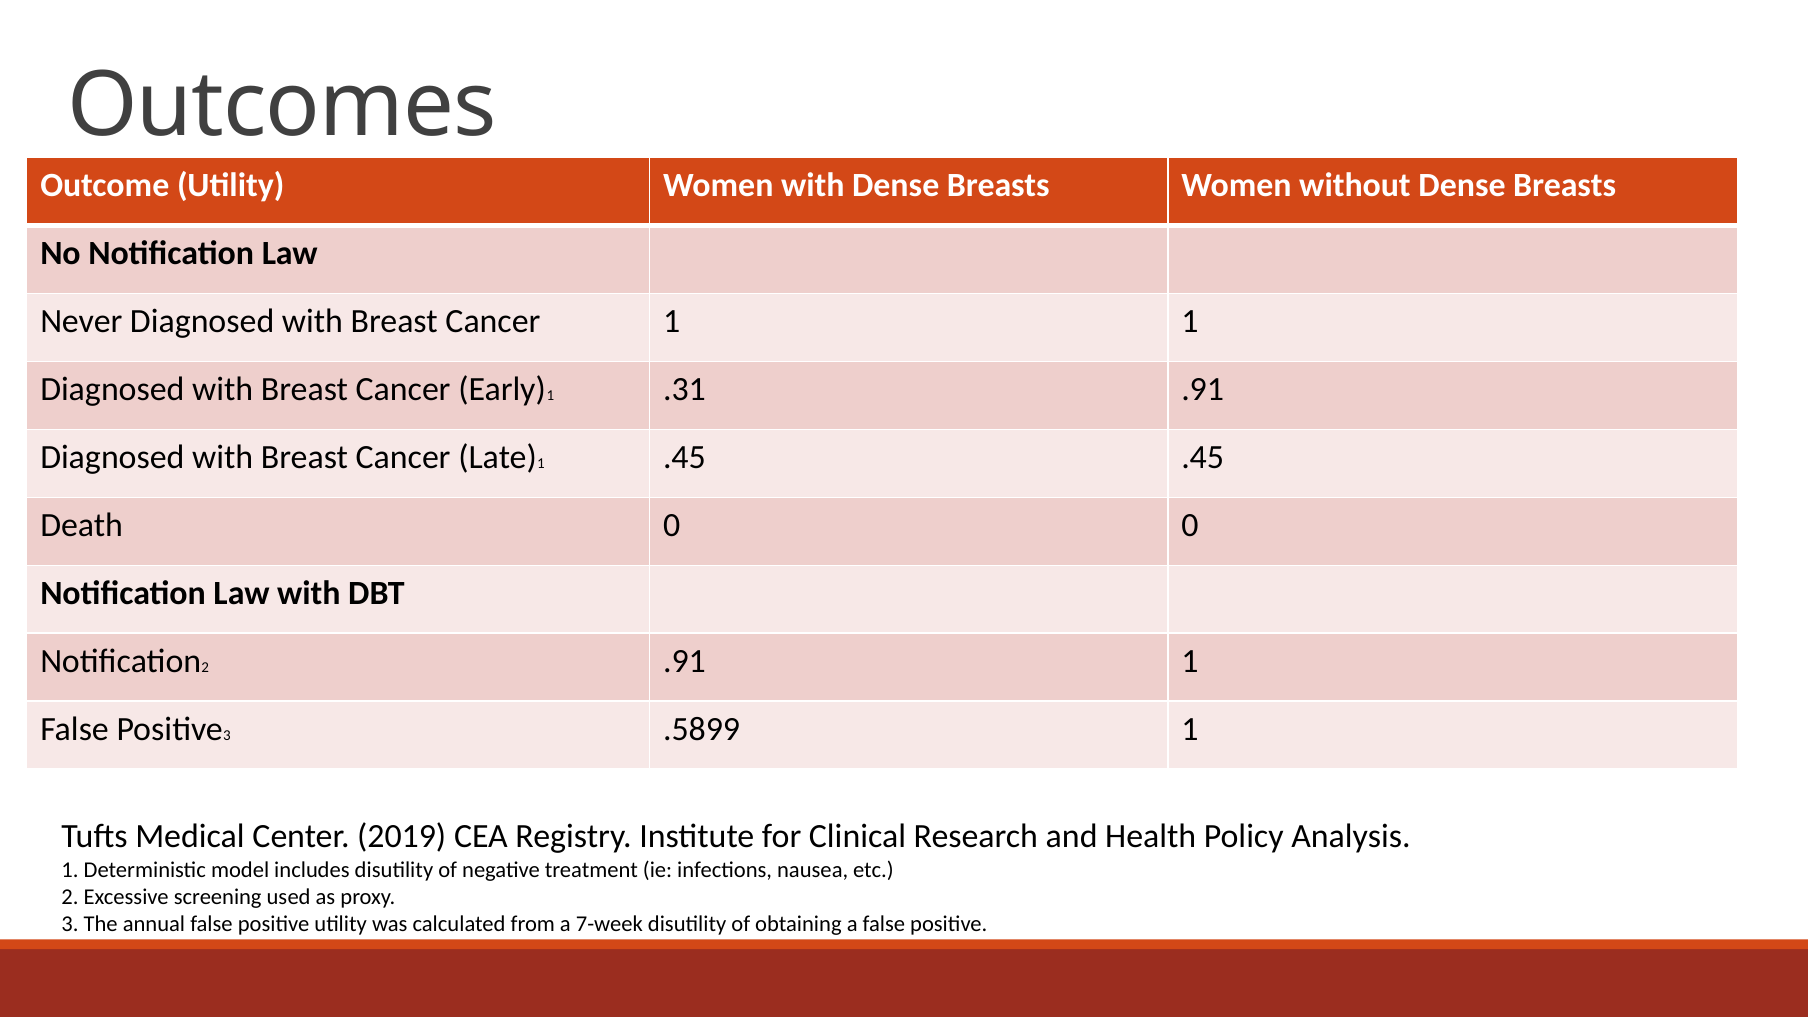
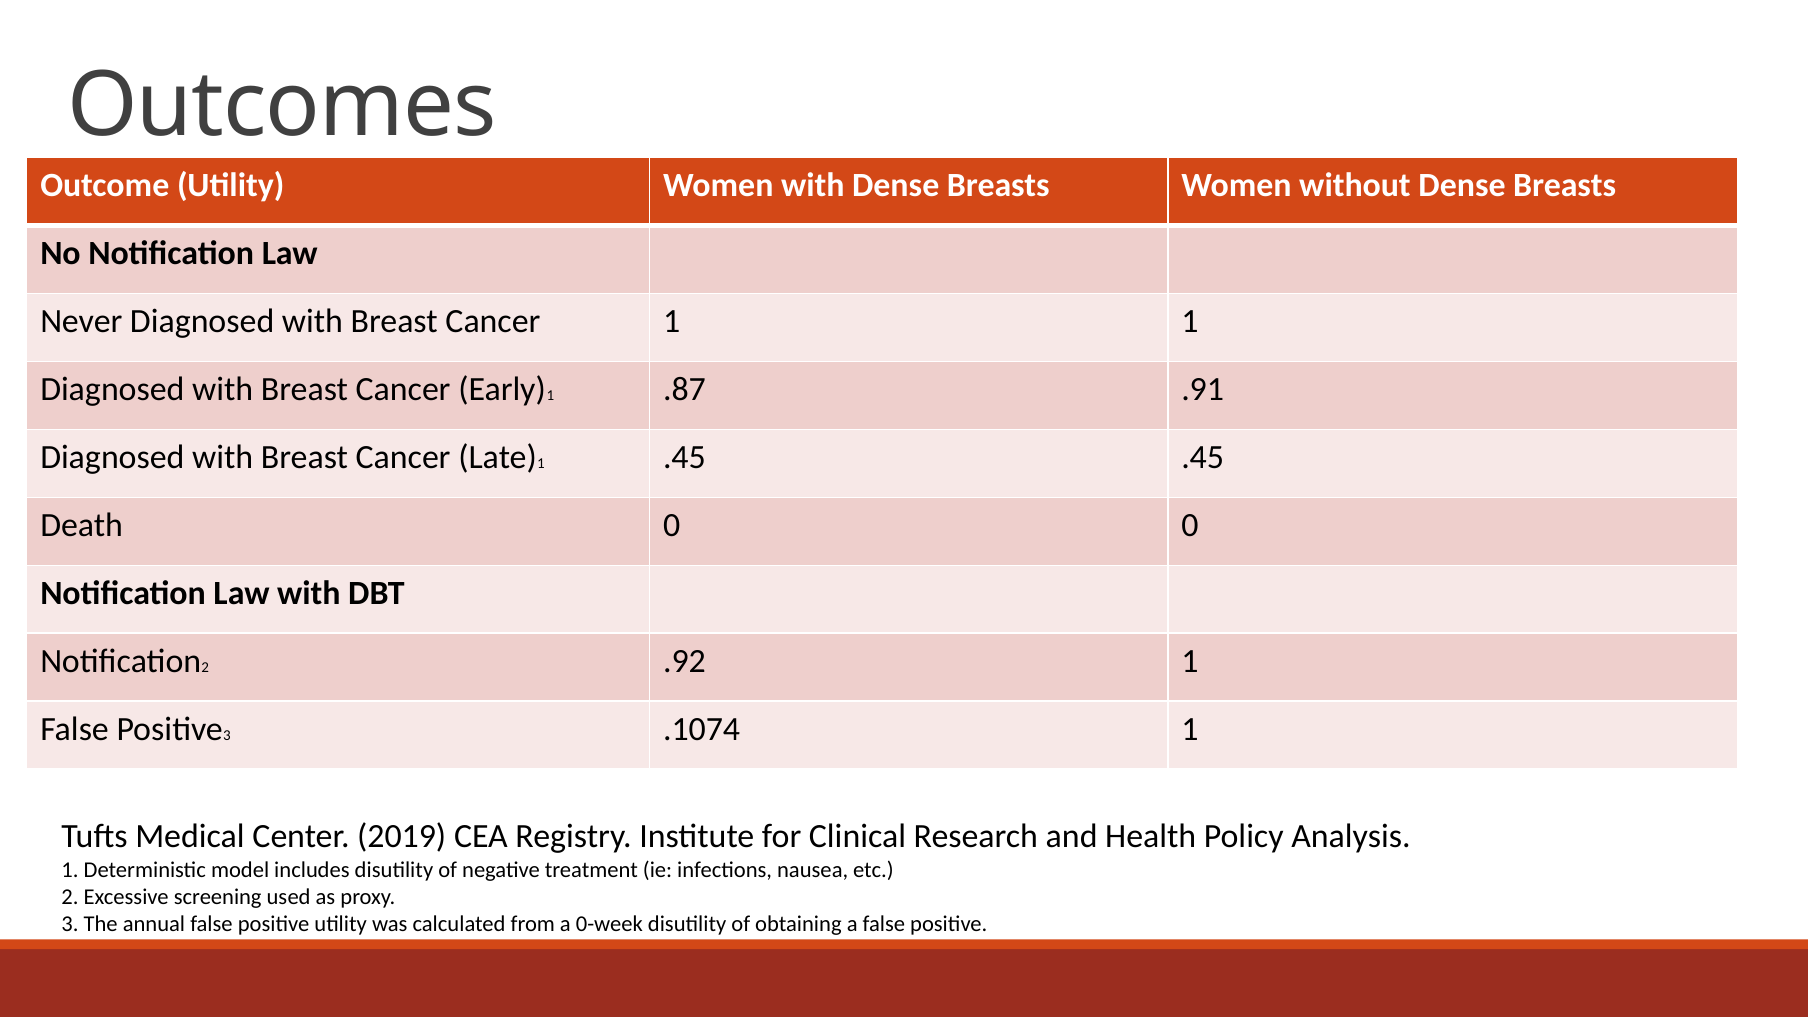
.31: .31 -> .87
2 .91: .91 -> .92
.5899: .5899 -> .1074
7-week: 7-week -> 0-week
